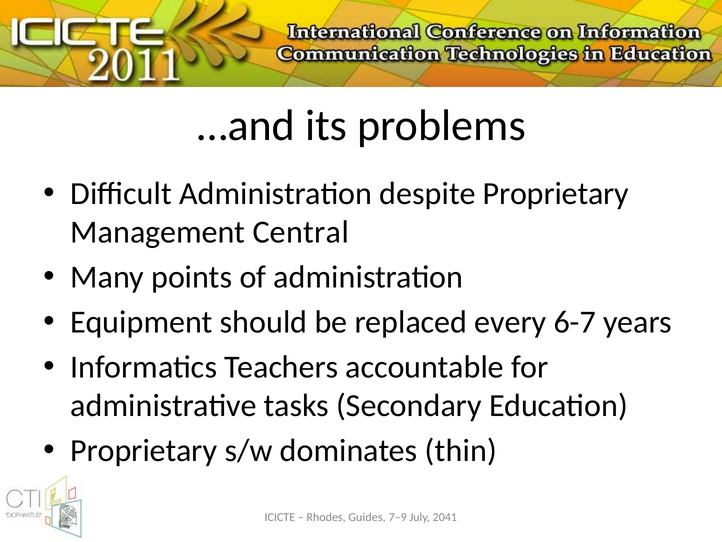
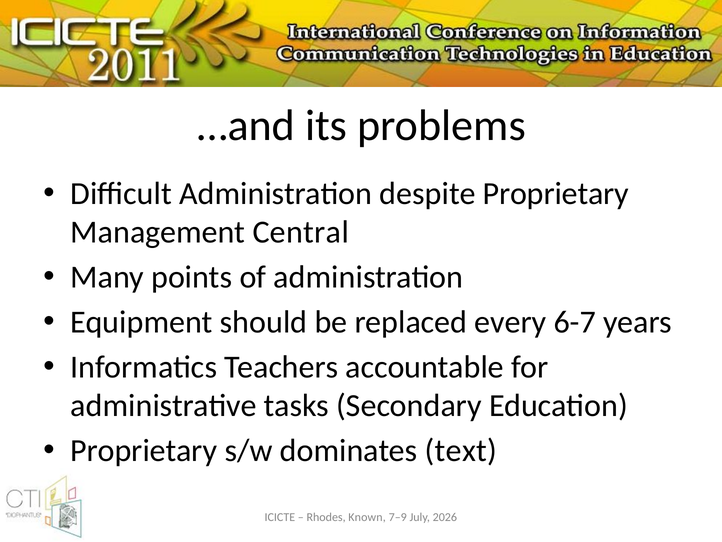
thin: thin -> text
Guides: Guides -> Known
2041: 2041 -> 2026
